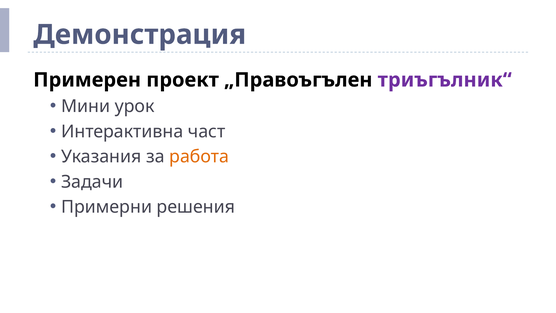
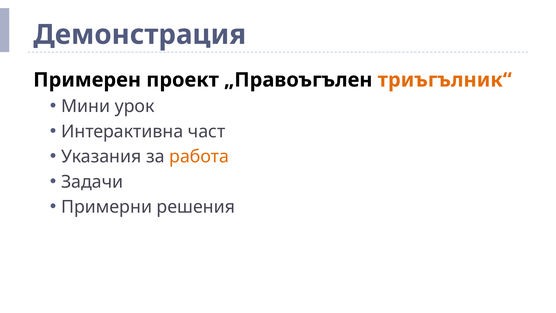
триъгълник“ colour: purple -> orange
